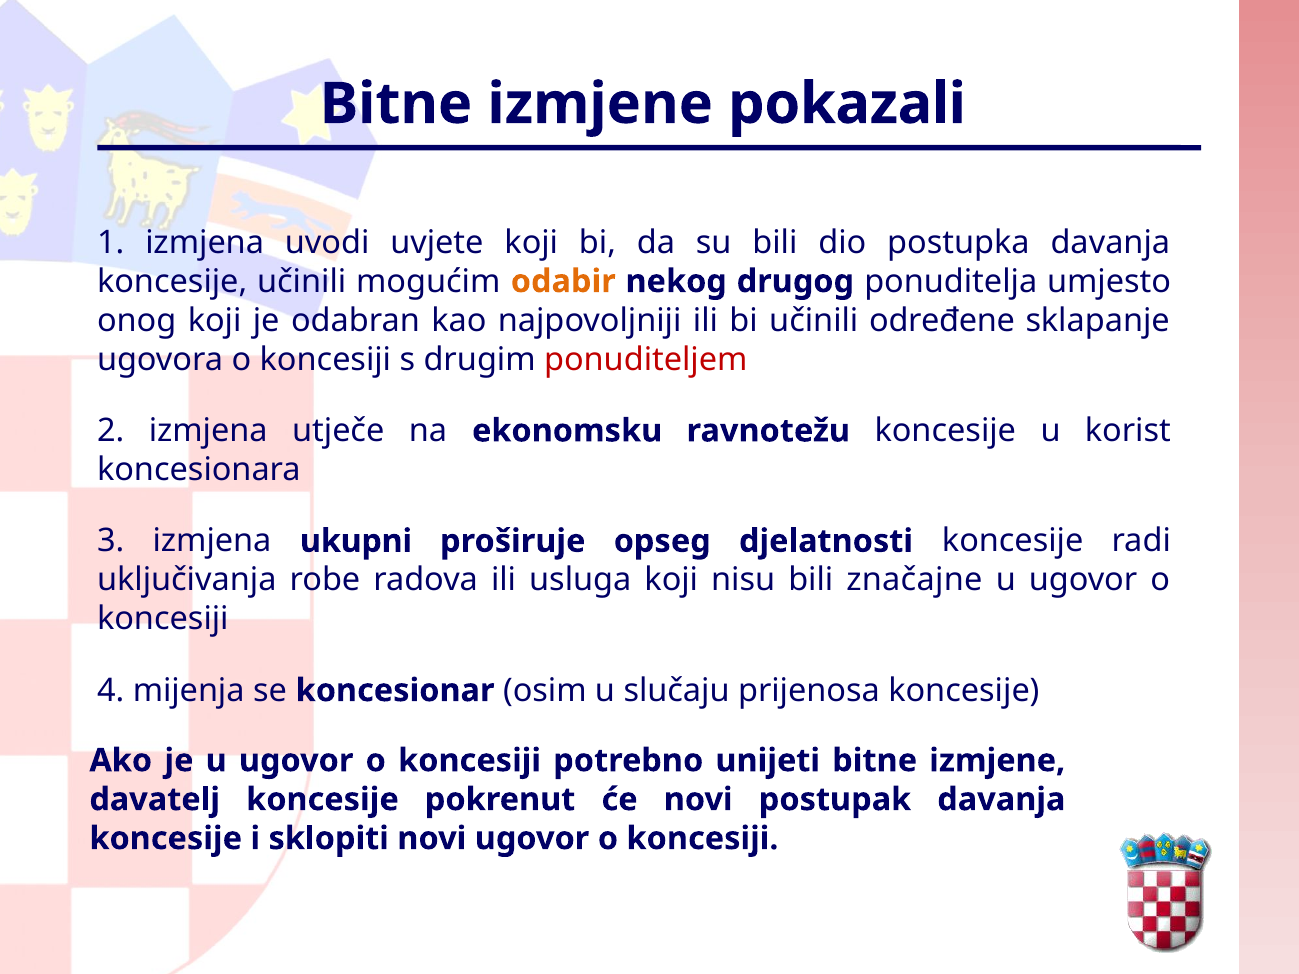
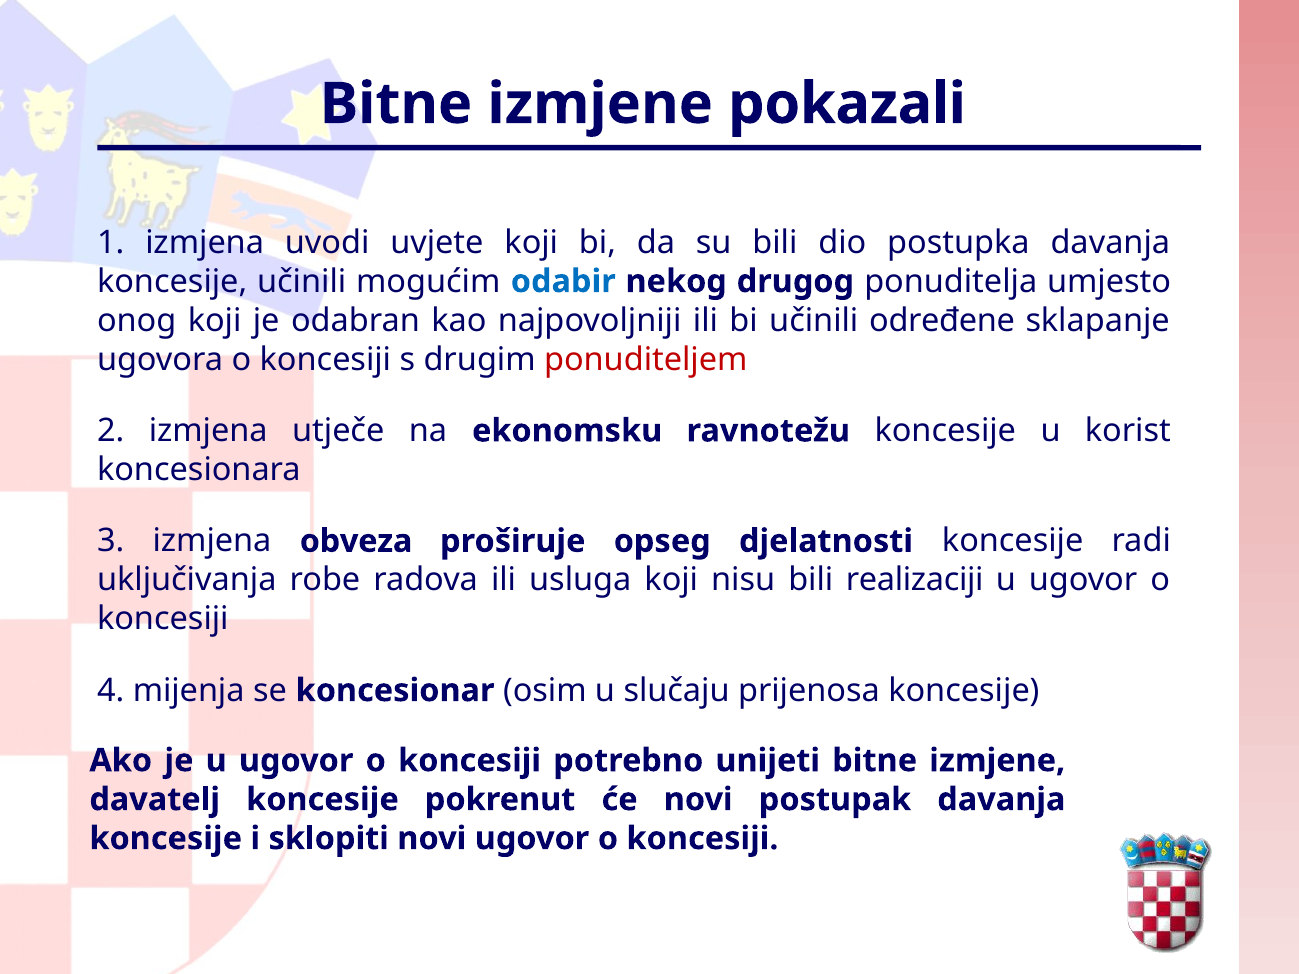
odabir colour: orange -> blue
ukupni: ukupni -> obveza
značajne: značajne -> realizaciji
